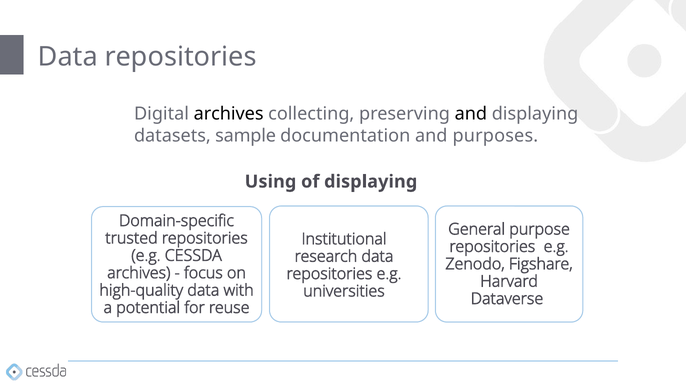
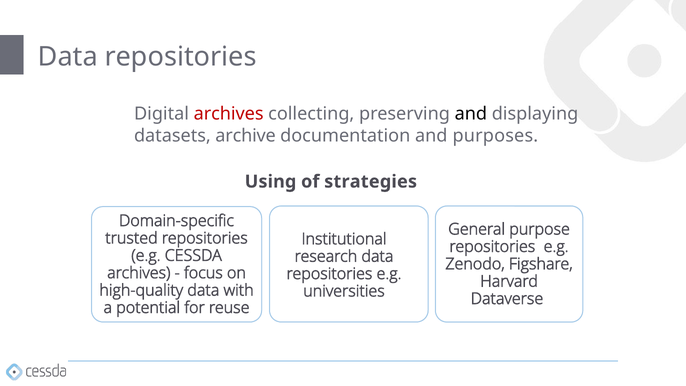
archives at (229, 114) colour: black -> red
sample: sample -> archive
of displaying: displaying -> strategies
